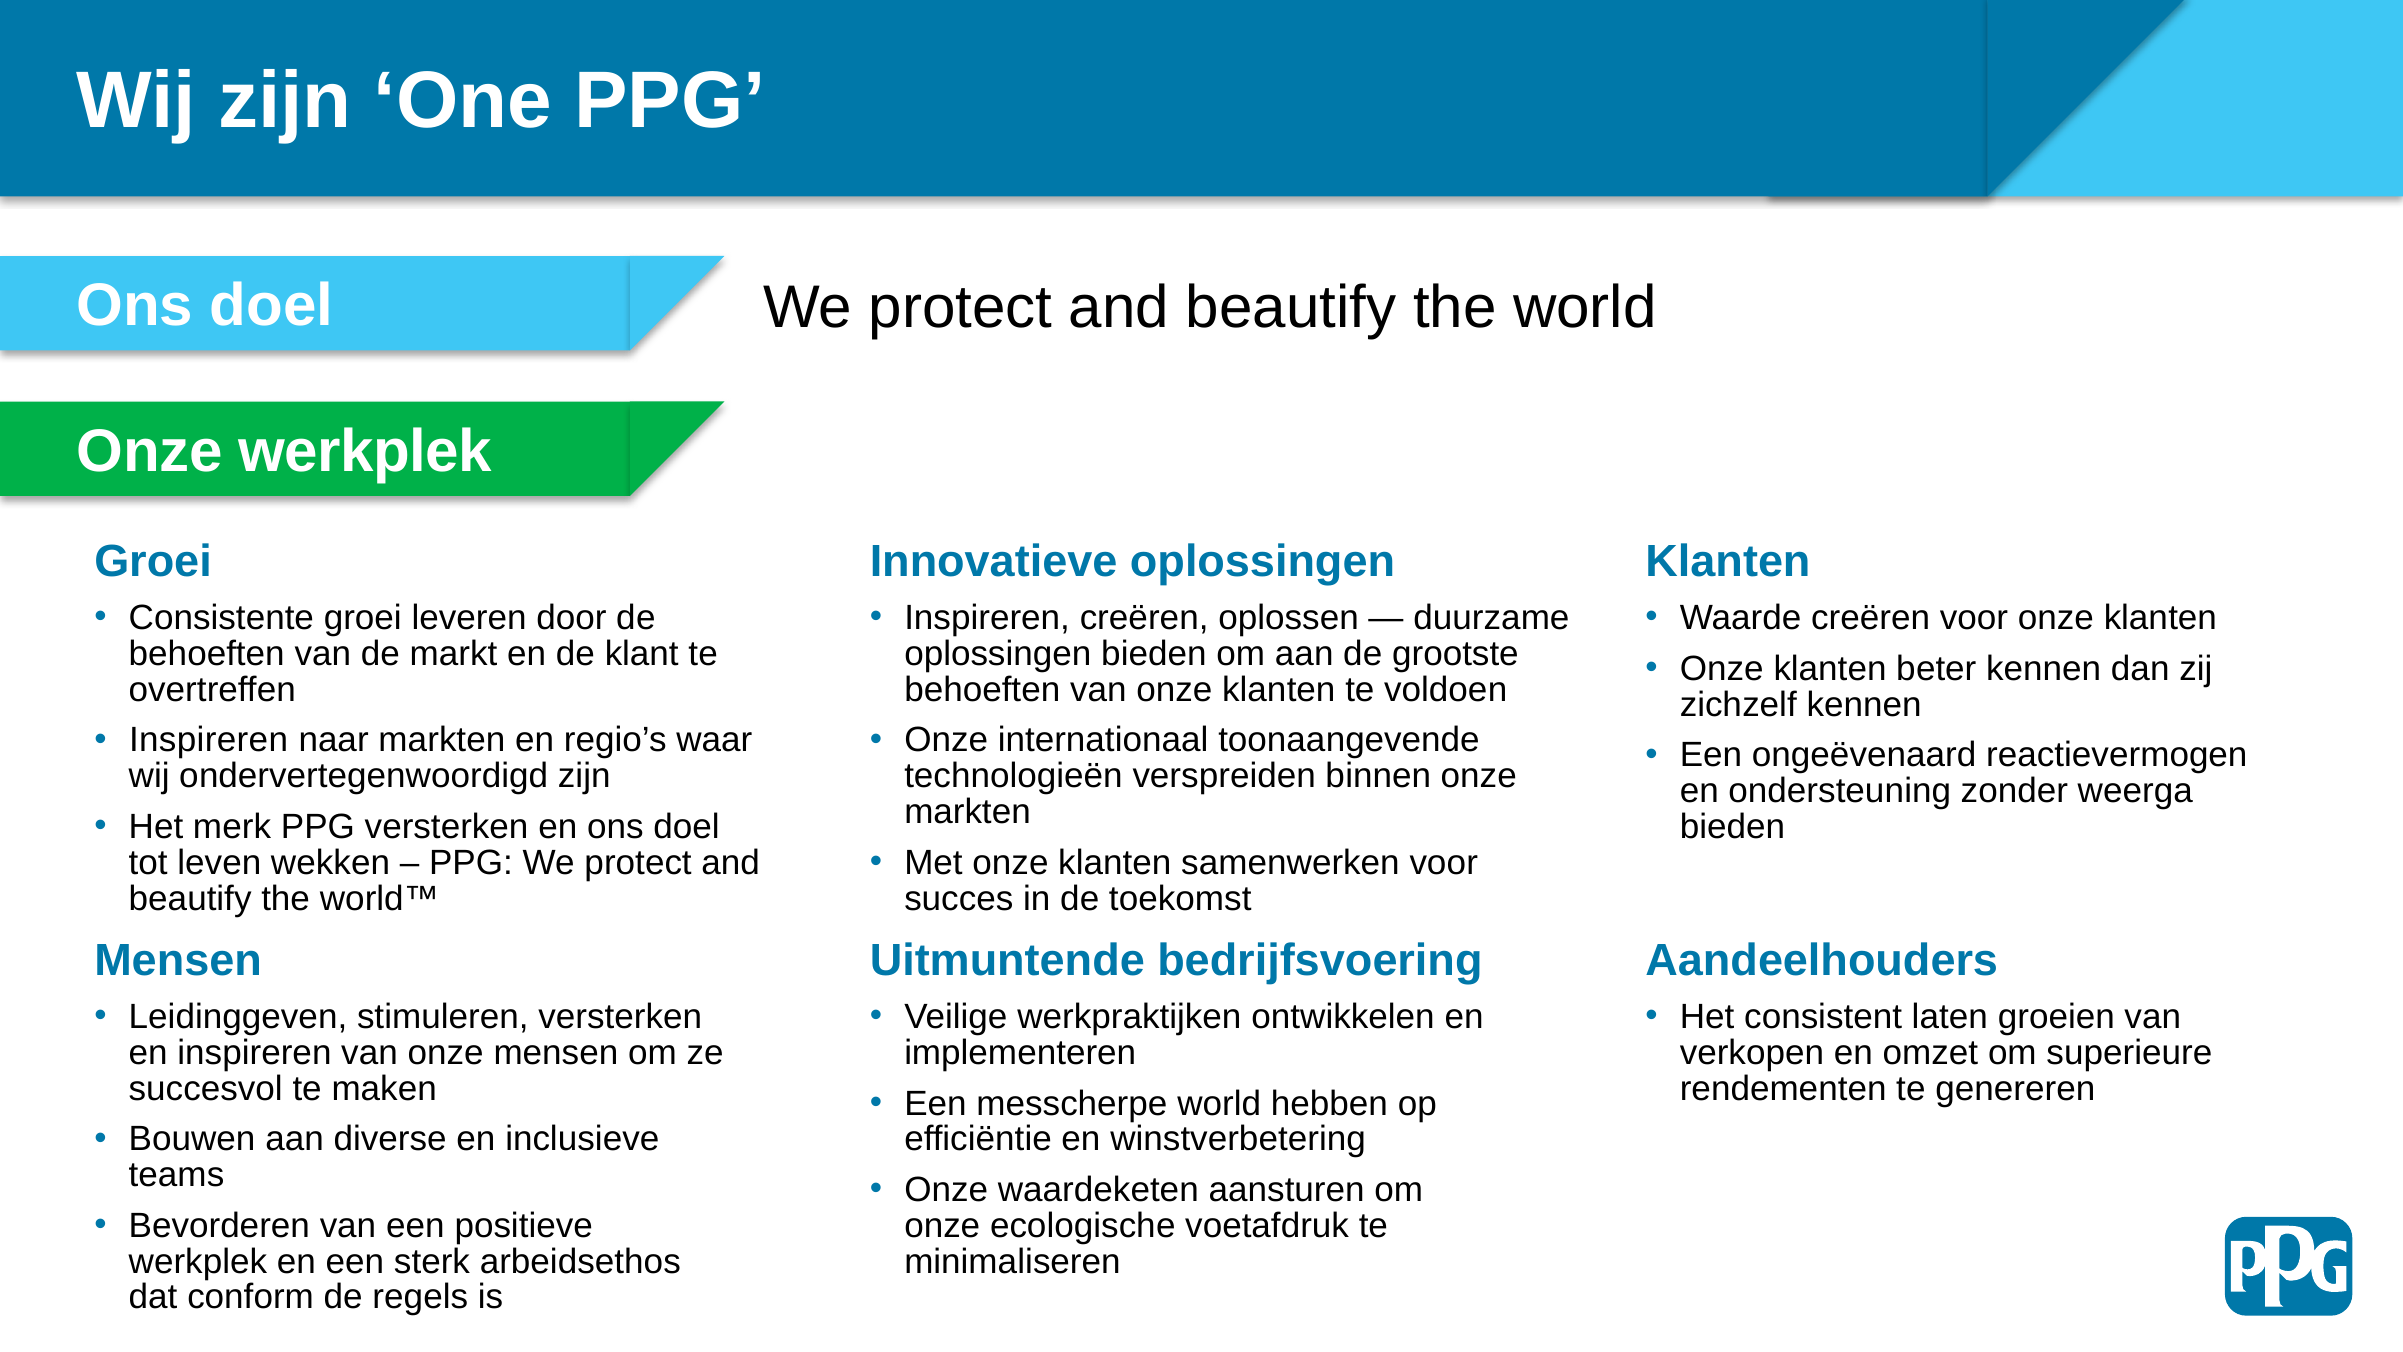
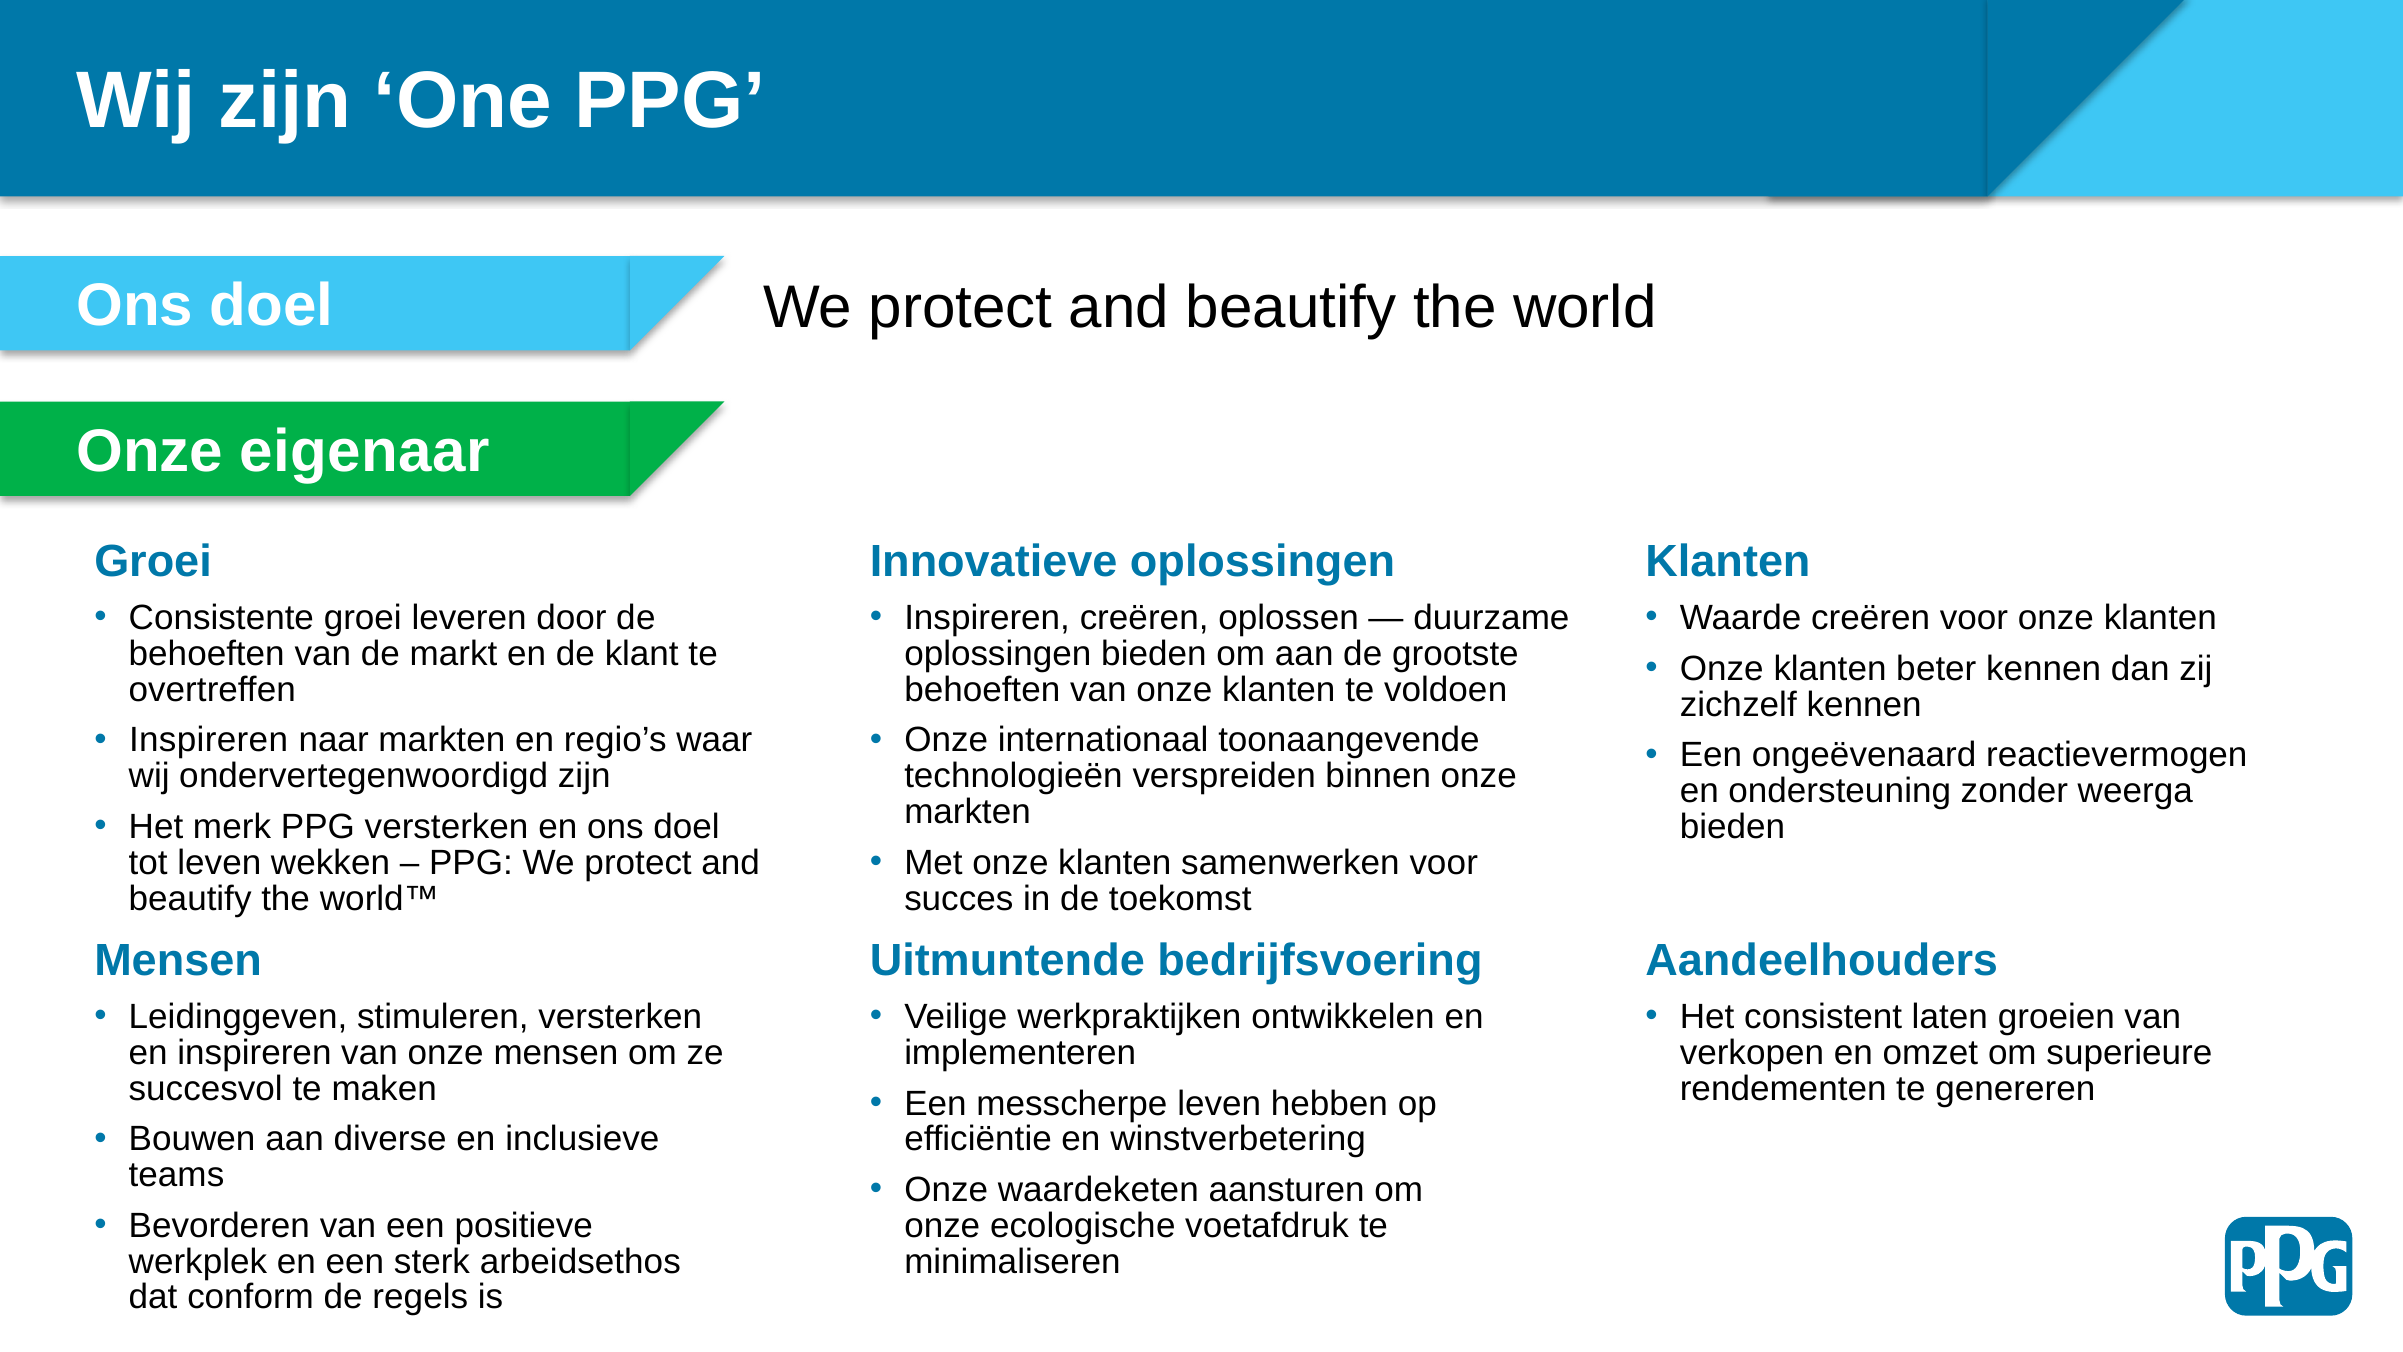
Onze werkplek: werkplek -> eigenaar
messcherpe world: world -> leven
